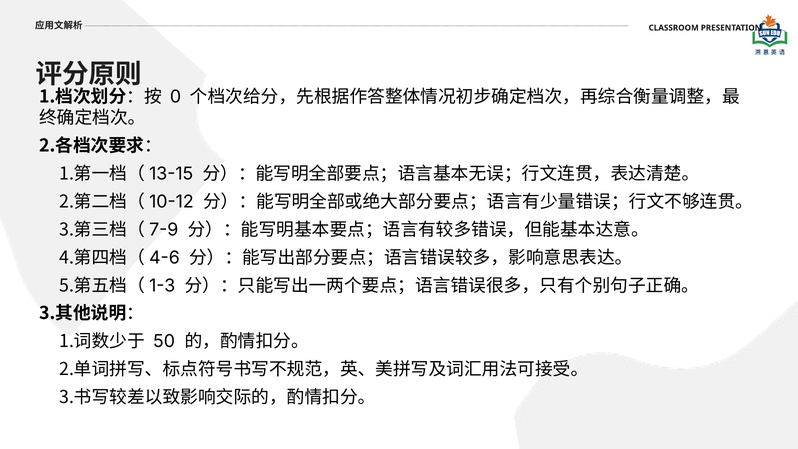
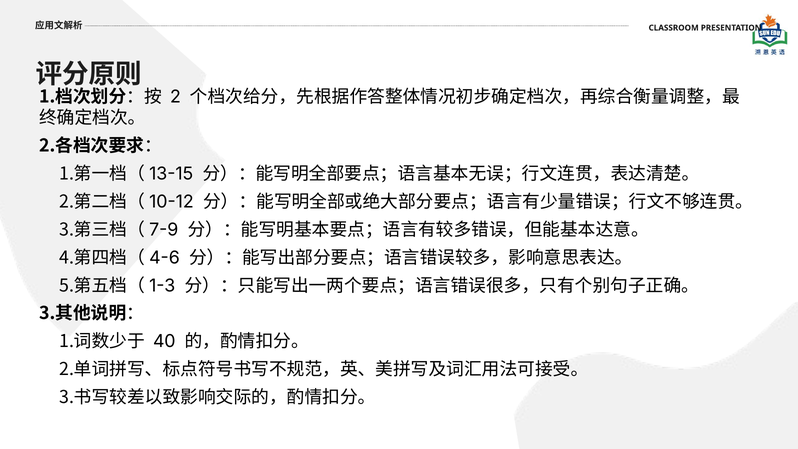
0: 0 -> 2
50: 50 -> 40
